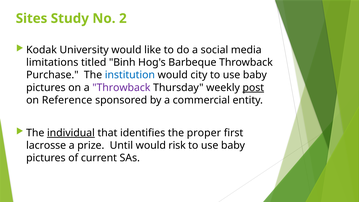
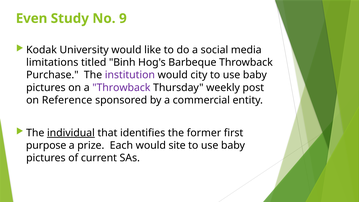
Sites: Sites -> Even
2: 2 -> 9
institution colour: blue -> purple
post underline: present -> none
proper: proper -> former
lacrosse: lacrosse -> purpose
Until: Until -> Each
risk: risk -> site
